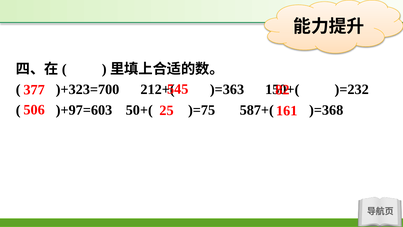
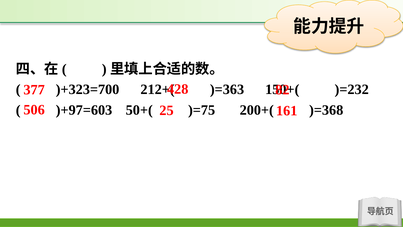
545: 545 -> 428
587+(: 587+( -> 200+(
